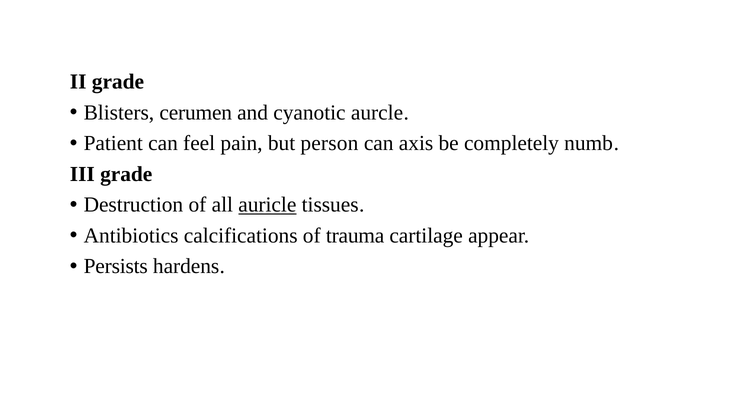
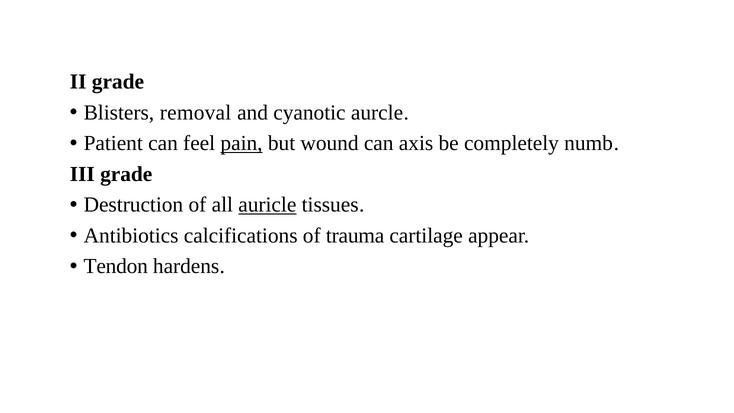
cerumen: cerumen -> removal
pain underline: none -> present
person: person -> wound
Persists: Persists -> Tendon
